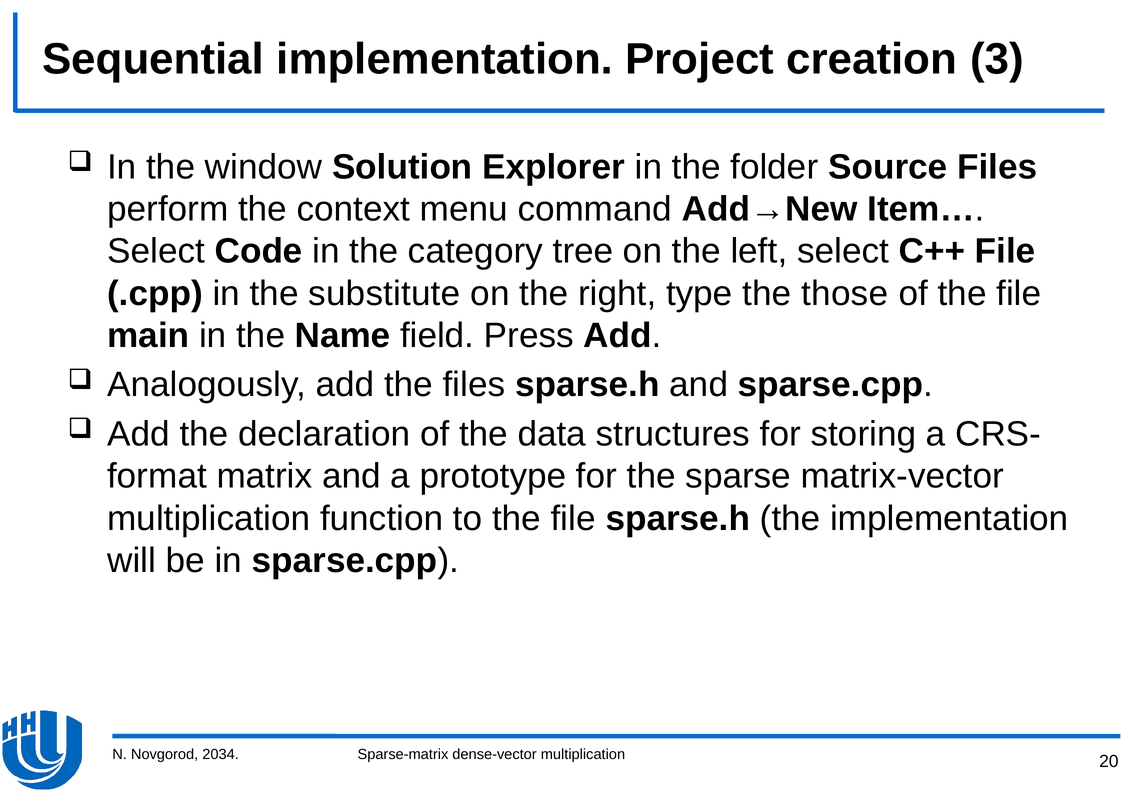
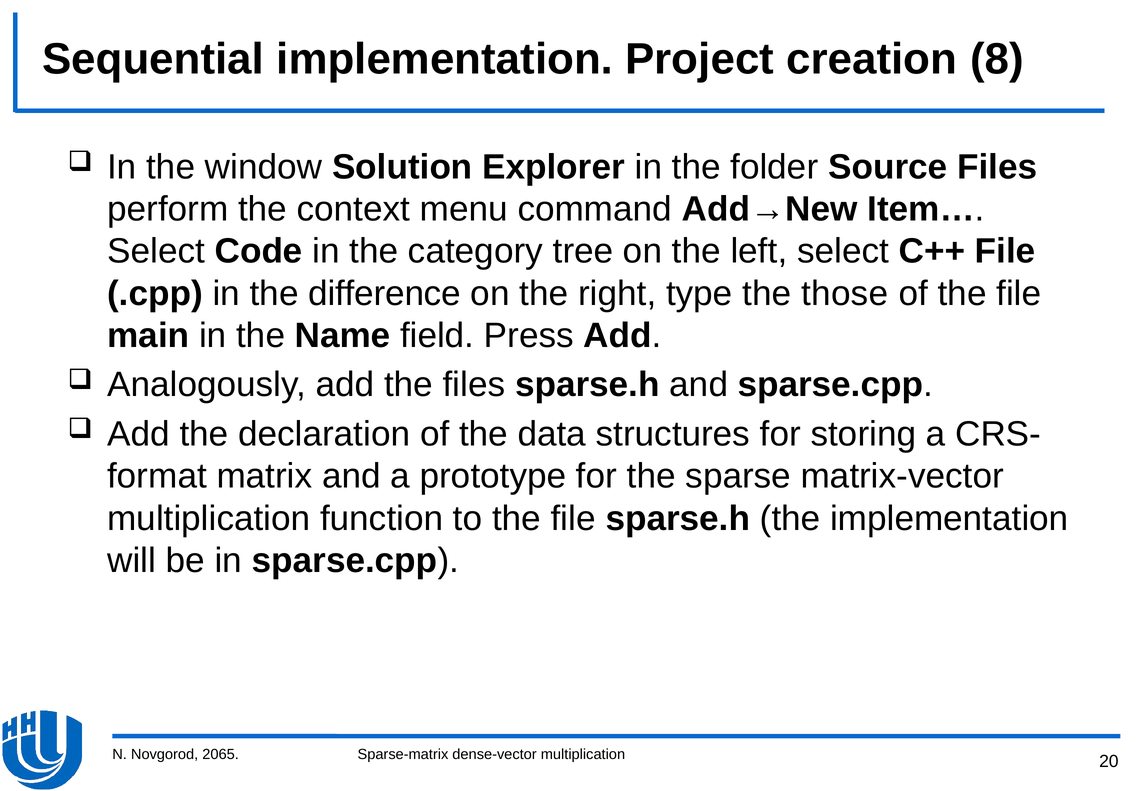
3: 3 -> 8
substitute: substitute -> difference
2034: 2034 -> 2065
